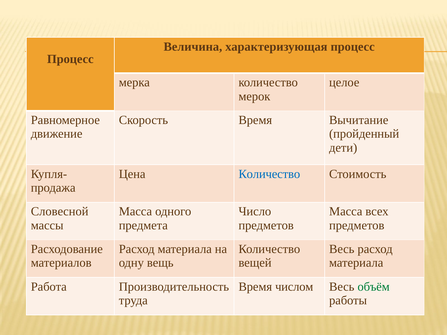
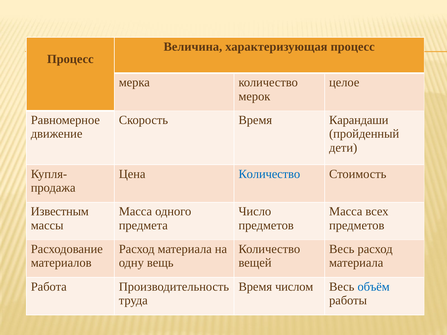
Вычитание: Вычитание -> Карандаши
Словесной: Словесной -> Известным
объём colour: green -> blue
